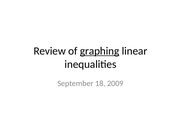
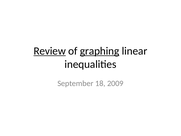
Review underline: none -> present
